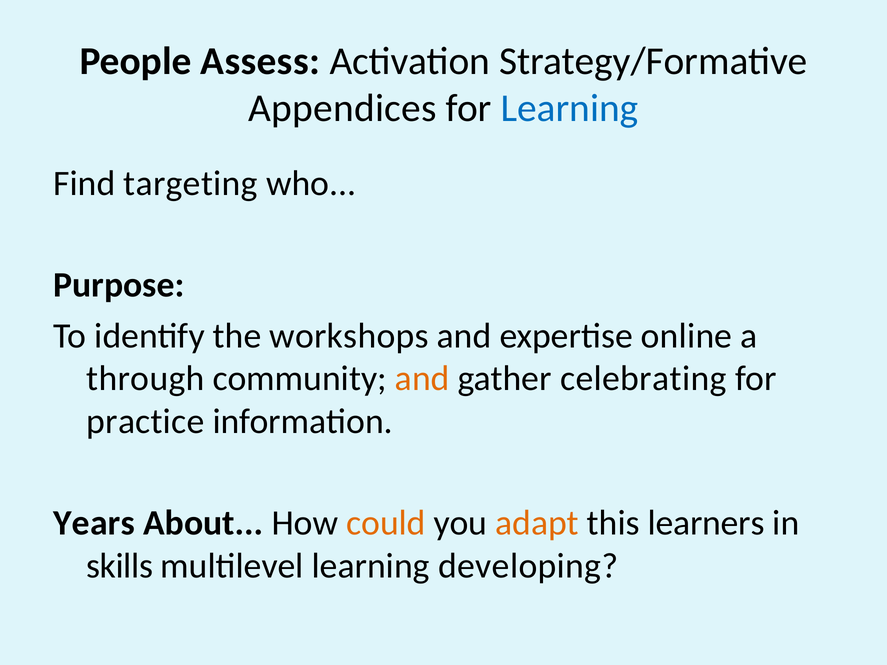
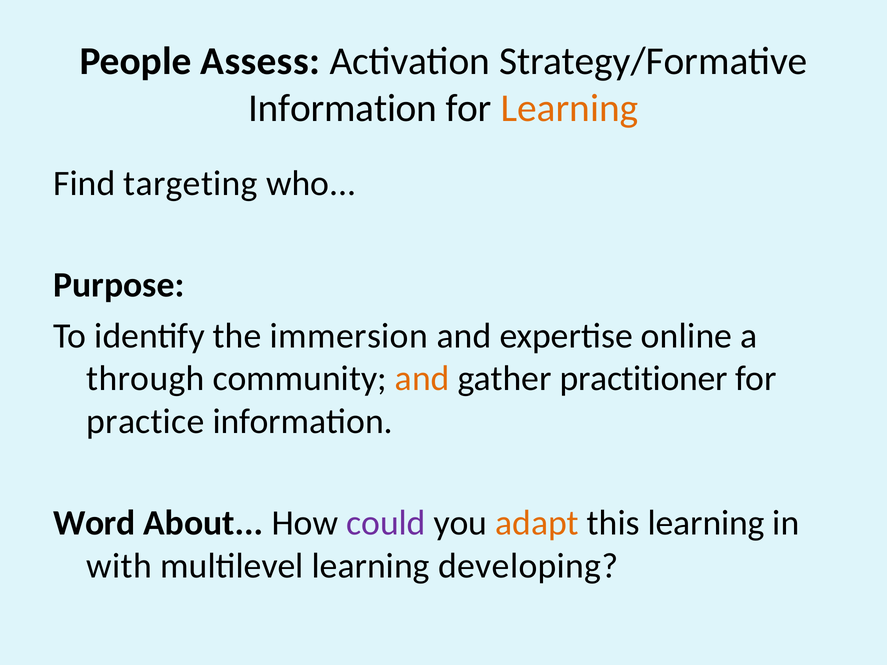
Appendices at (342, 108): Appendices -> Information
Learning at (569, 108) colour: blue -> orange
workshops: workshops -> immersion
celebrating: celebrating -> practitioner
Years: Years -> Word
could colour: orange -> purple
this learners: learners -> learning
skills: skills -> with
